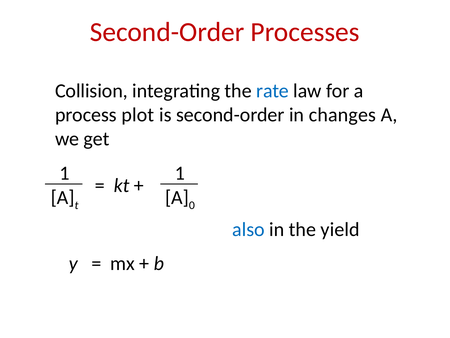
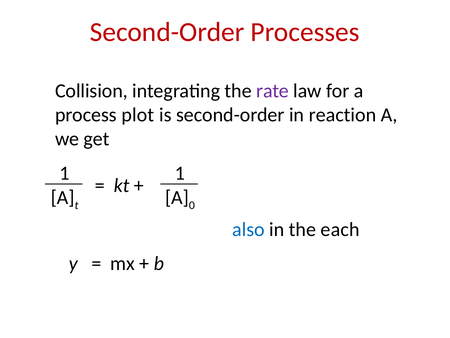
rate colour: blue -> purple
changes: changes -> reaction
yield: yield -> each
